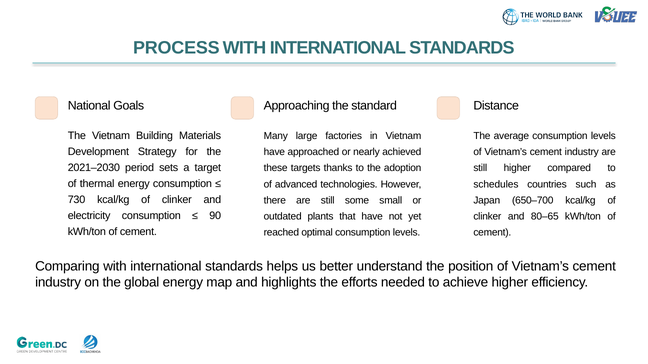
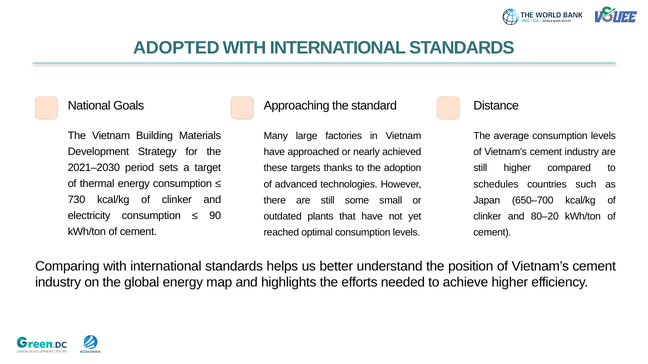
PROCESS: PROCESS -> ADOPTED
80–65: 80–65 -> 80–20
